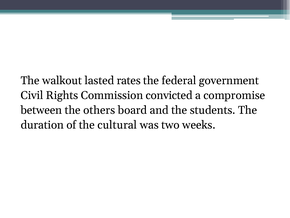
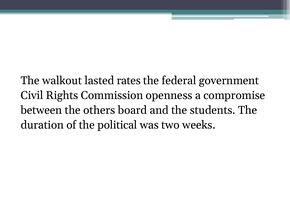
convicted: convicted -> openness
cultural: cultural -> political
